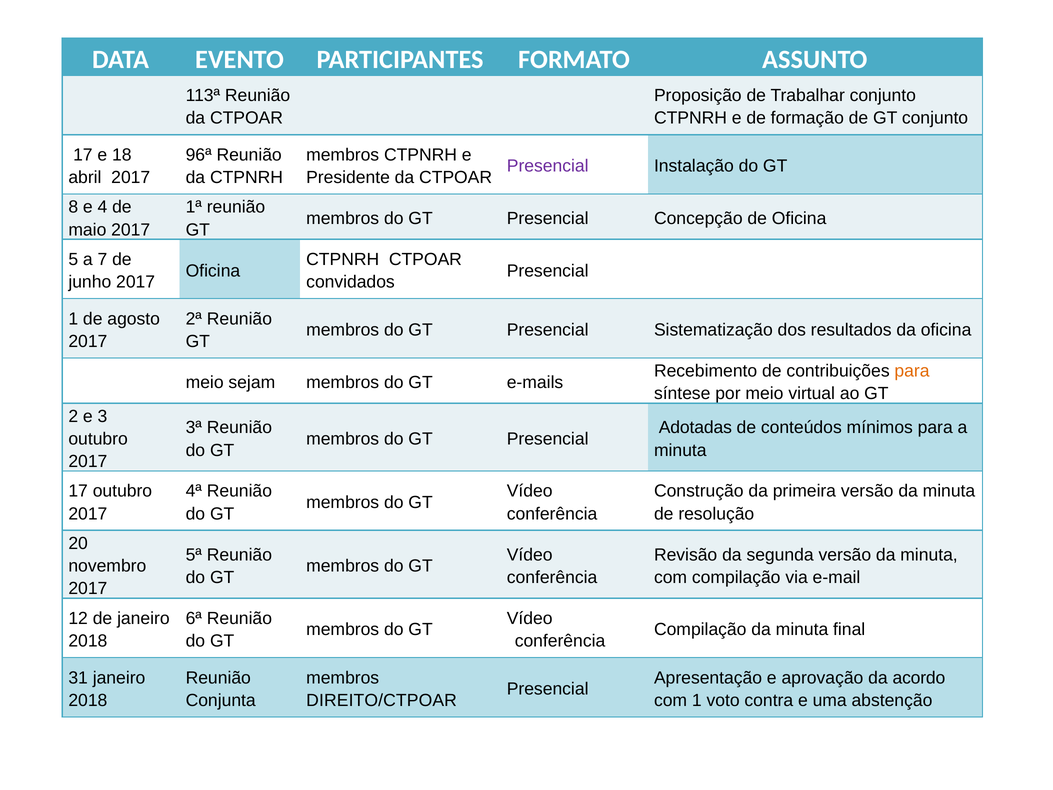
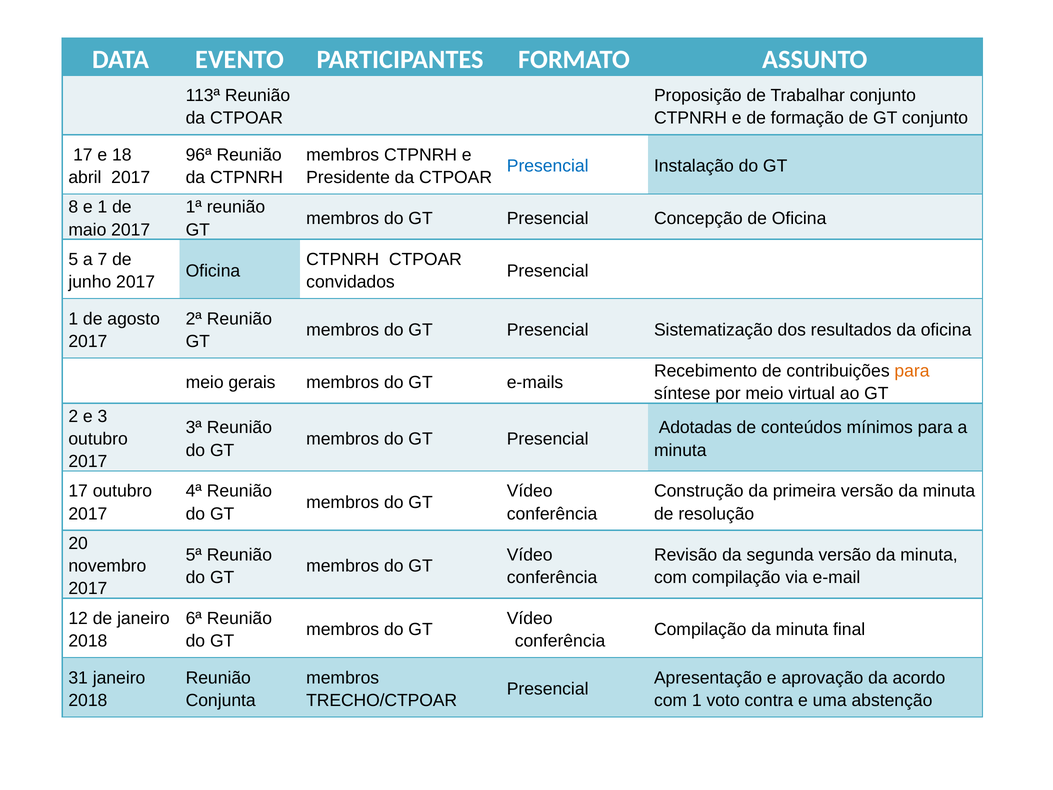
Presencial at (548, 166) colour: purple -> blue
e 4: 4 -> 1
sejam: sejam -> gerais
DIREITO/CTPOAR: DIREITO/CTPOAR -> TRECHO/CTPOAR
